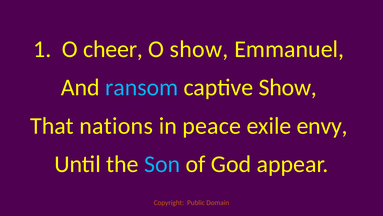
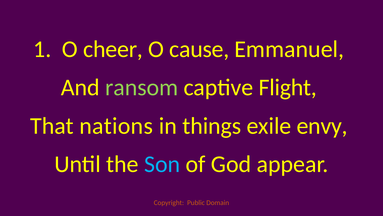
O show: show -> cause
ransom colour: light blue -> light green
captive Show: Show -> Flight
peace: peace -> things
